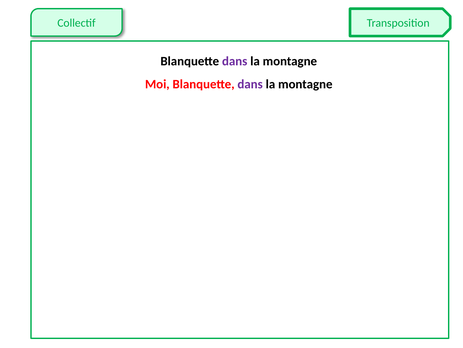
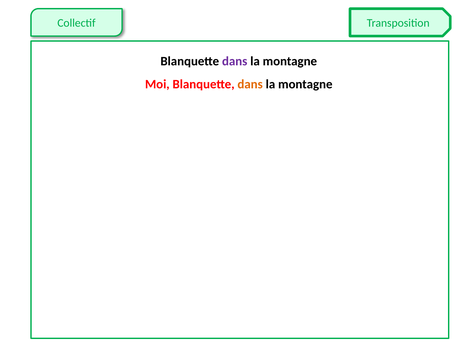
dans at (250, 84) colour: purple -> orange
